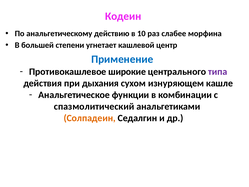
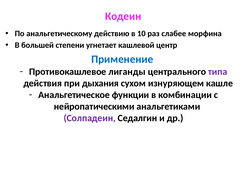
широкие: широкие -> лиганды
спазмолитический: спазмолитический -> нейропатическими
Солпадеин colour: orange -> purple
